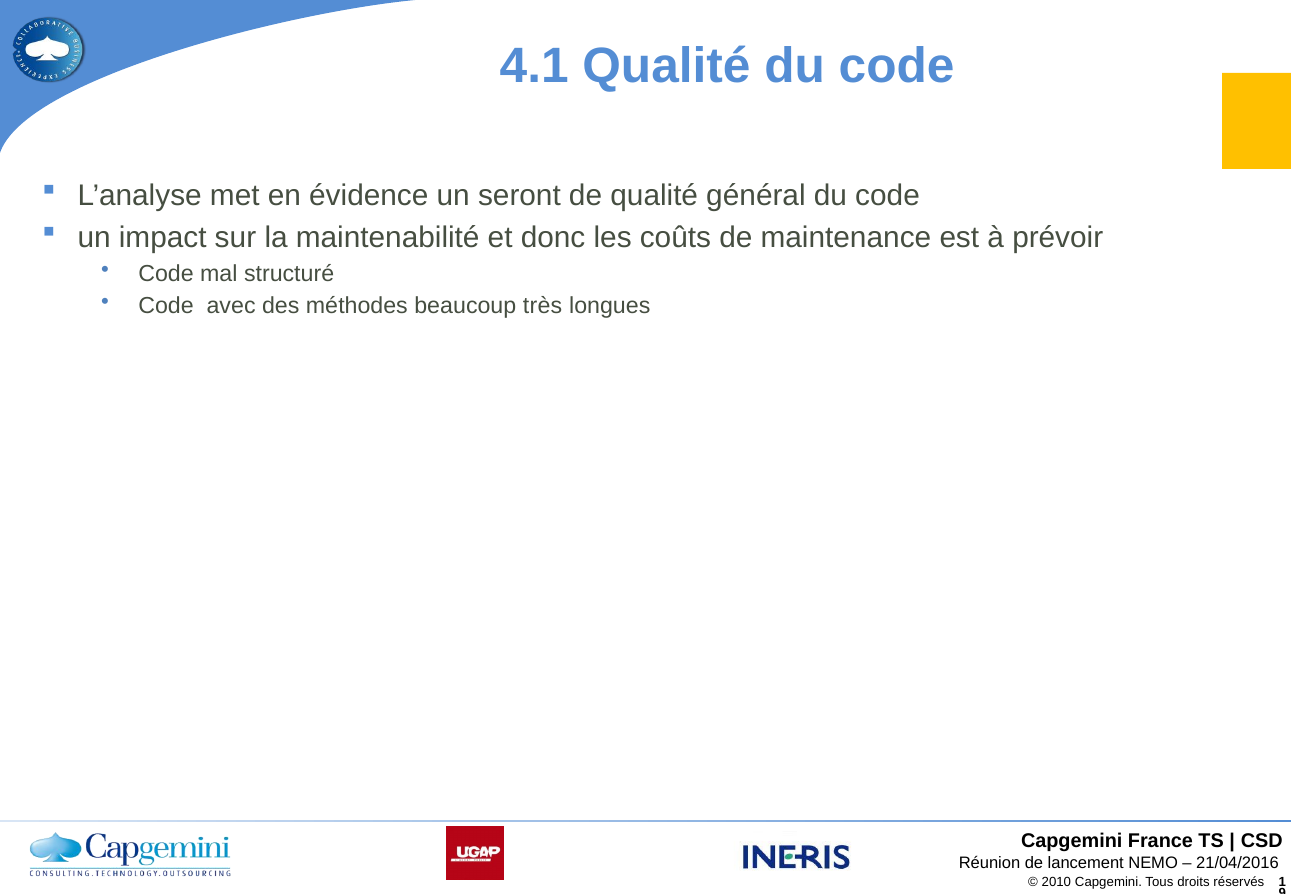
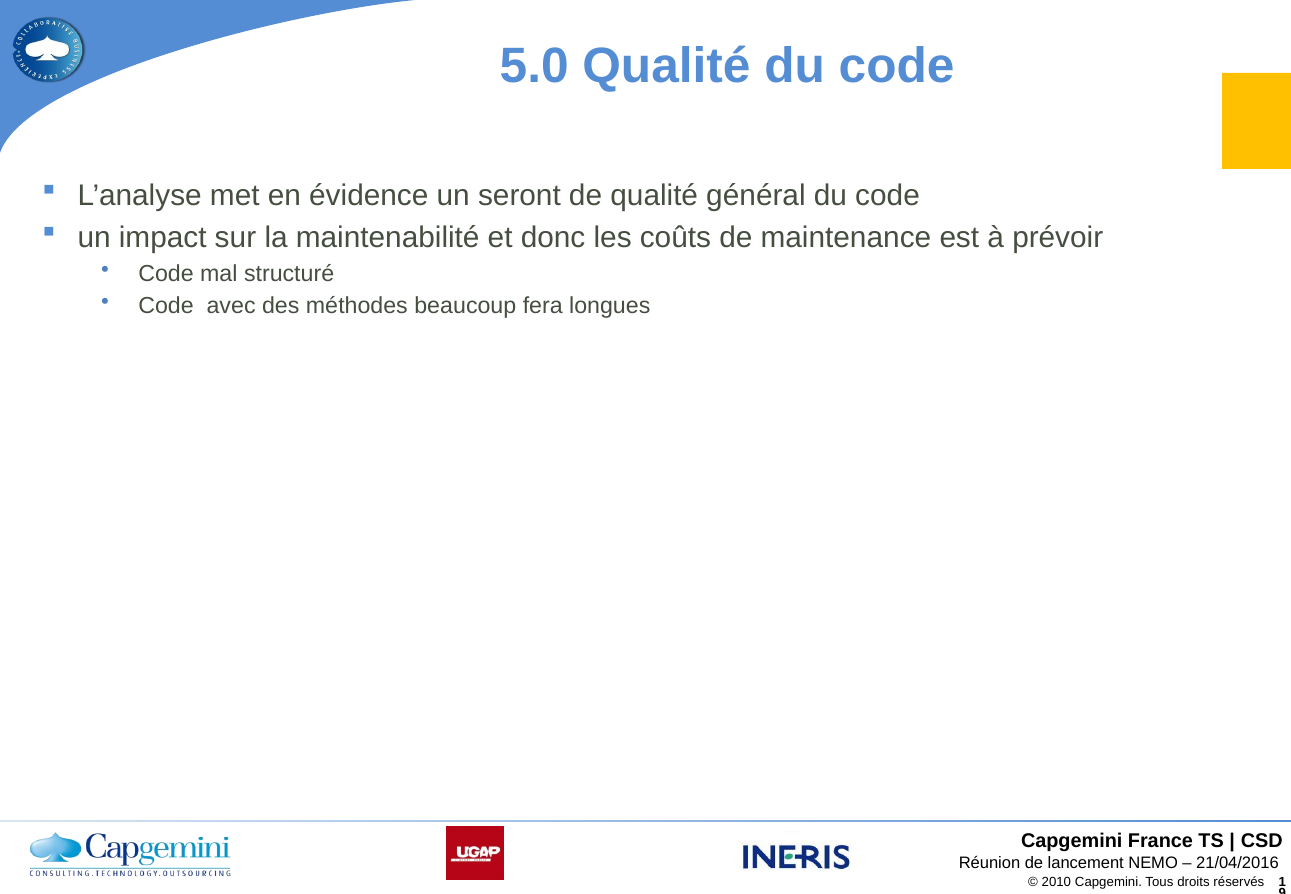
4.1: 4.1 -> 5.0
très: très -> fera
